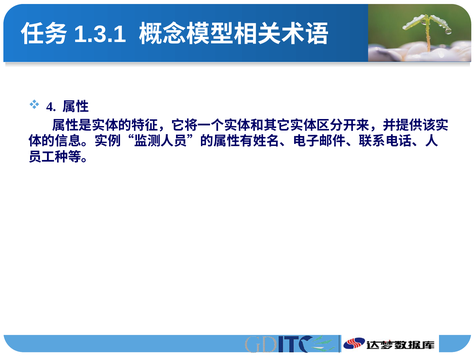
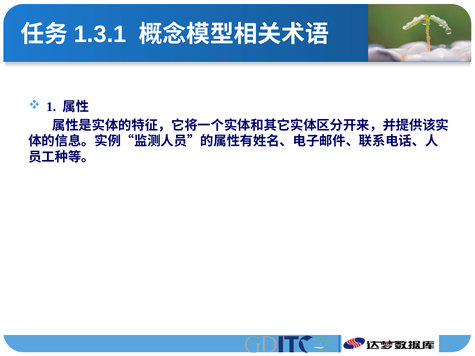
4: 4 -> 1
